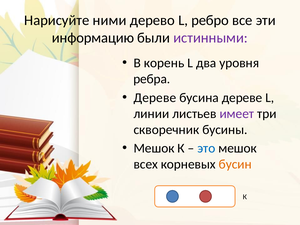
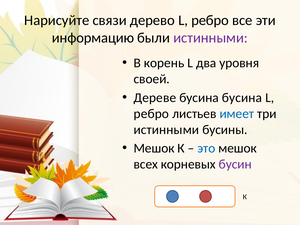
ними: ними -> связи
ребра: ребра -> своей
бусина дереве: дереве -> бусина
линии at (151, 114): линии -> ребро
имеет colour: purple -> blue
скворечник at (166, 130): скворечник -> истинными
бусин colour: orange -> purple
